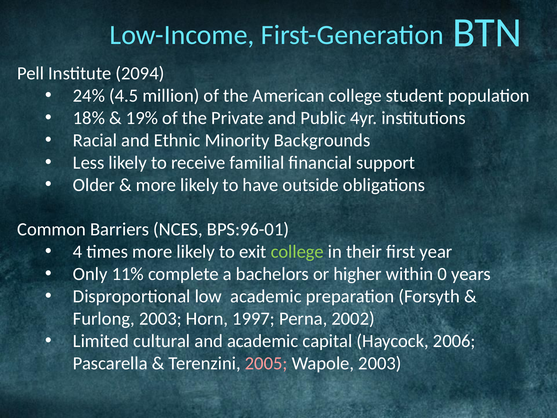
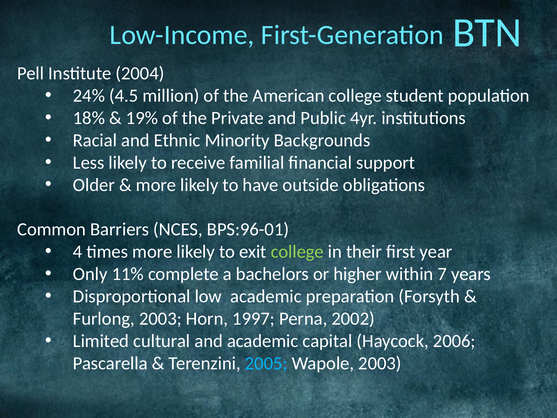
2094: 2094 -> 2004
0: 0 -> 7
2005 colour: pink -> light blue
